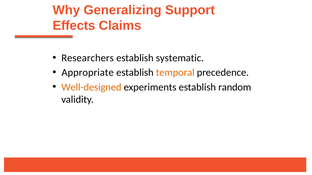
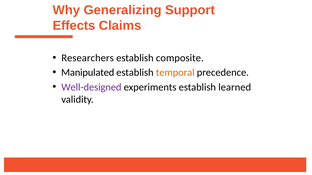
systematic: systematic -> composite
Appropriate: Appropriate -> Manipulated
Well-designed colour: orange -> purple
random: random -> learned
